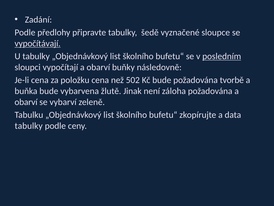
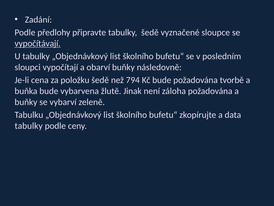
posledním underline: present -> none
položku cena: cena -> šedě
502: 502 -> 794
obarví at (26, 102): obarví -> buňky
